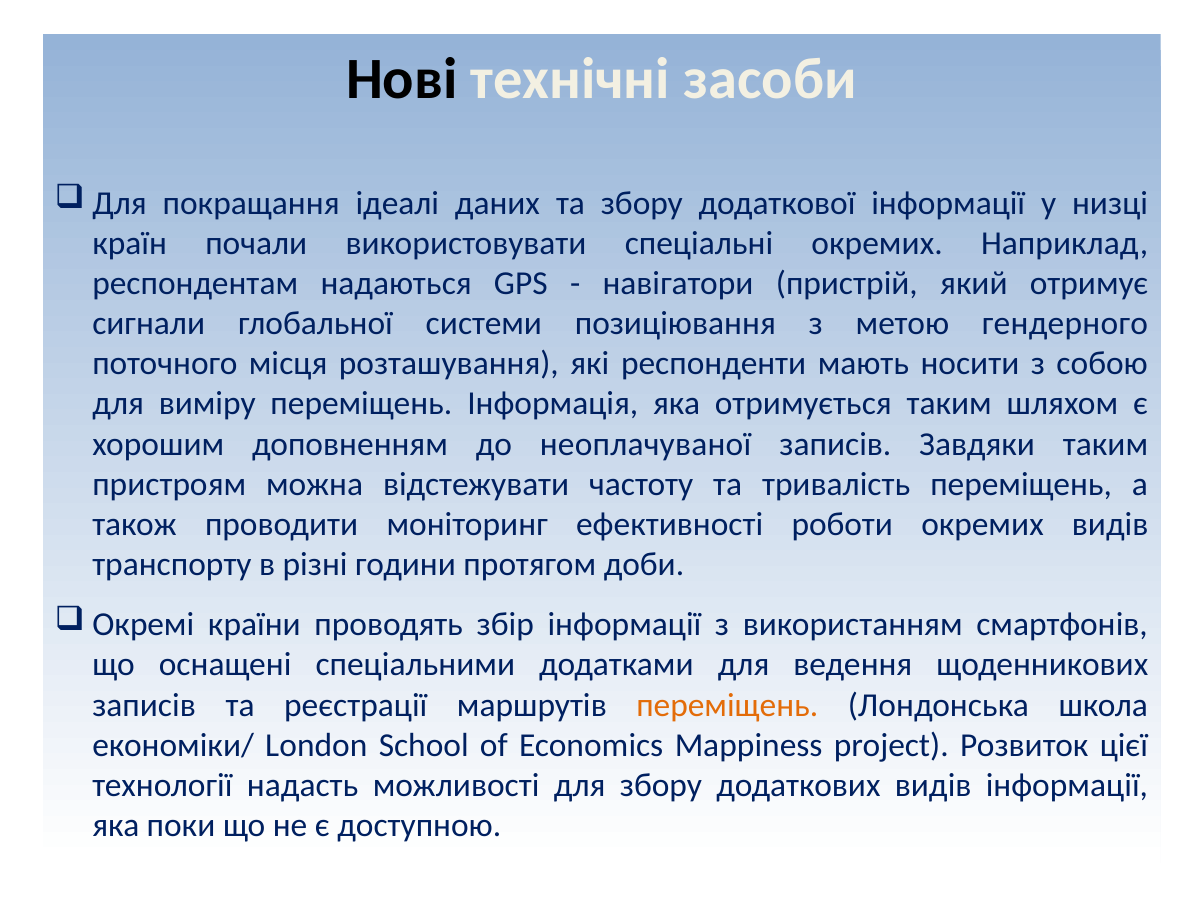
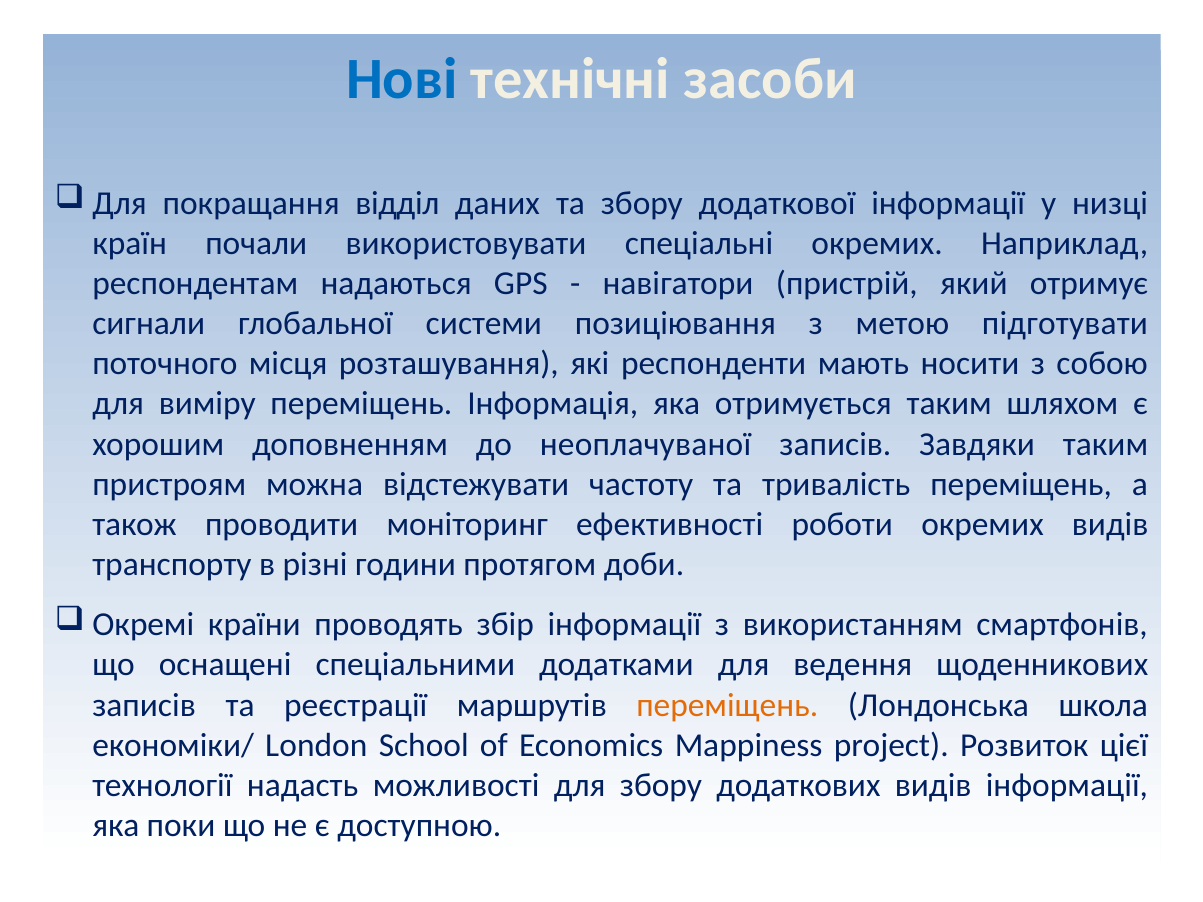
Нові colour: black -> blue
ідеалі: ідеалі -> відділ
гендерного: гендерного -> підготувати
